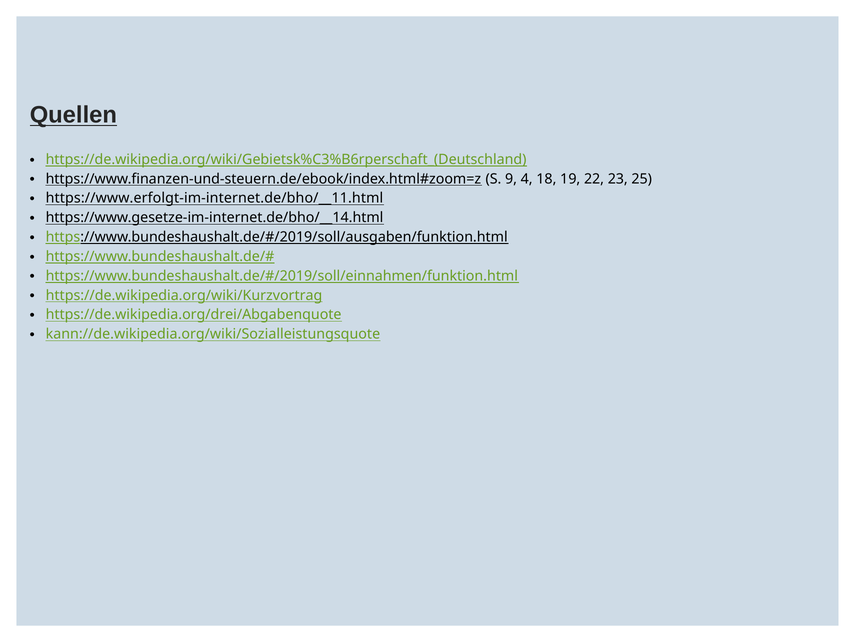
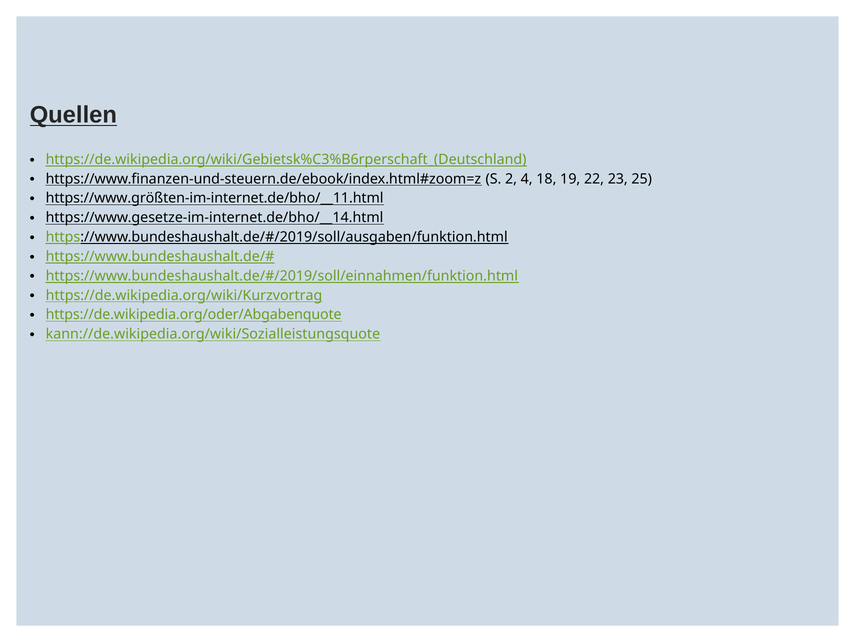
9: 9 -> 2
https://www.erfolgt-im-internet.de/bho/__11.html: https://www.erfolgt-im-internet.de/bho/__11.html -> https://www.größten-im-internet.de/bho/__11.html
https://de.wikipedia.org/drei/Abgabenquote: https://de.wikipedia.org/drei/Abgabenquote -> https://de.wikipedia.org/oder/Abgabenquote
